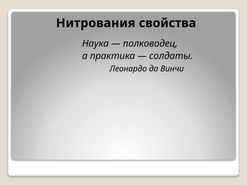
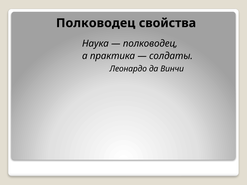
Нитрования at (96, 23): Нитрования -> Полководец
